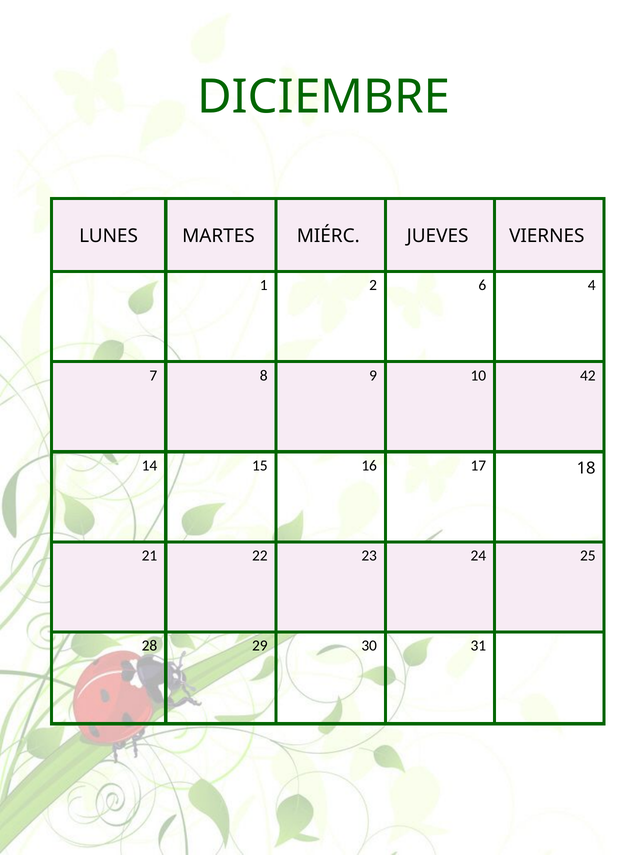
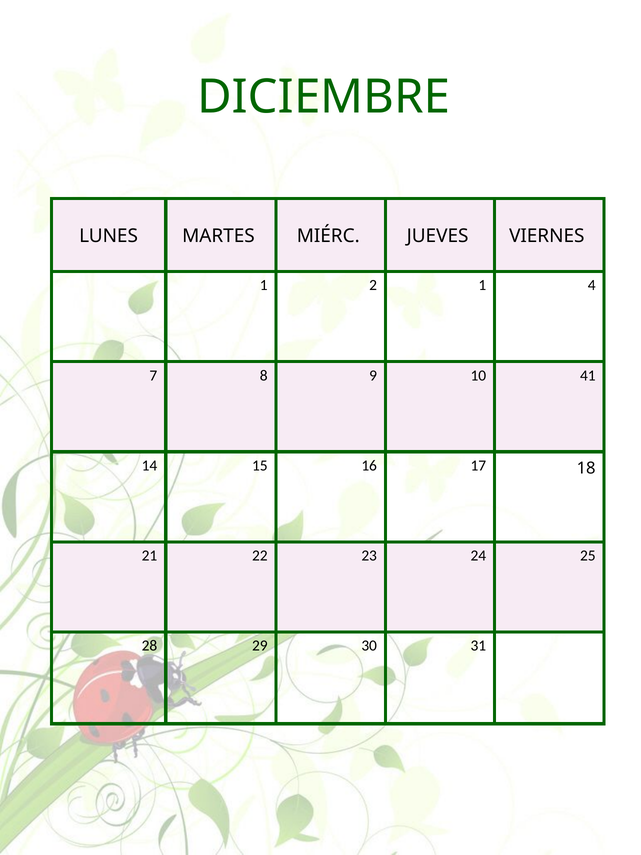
2 6: 6 -> 1
42: 42 -> 41
